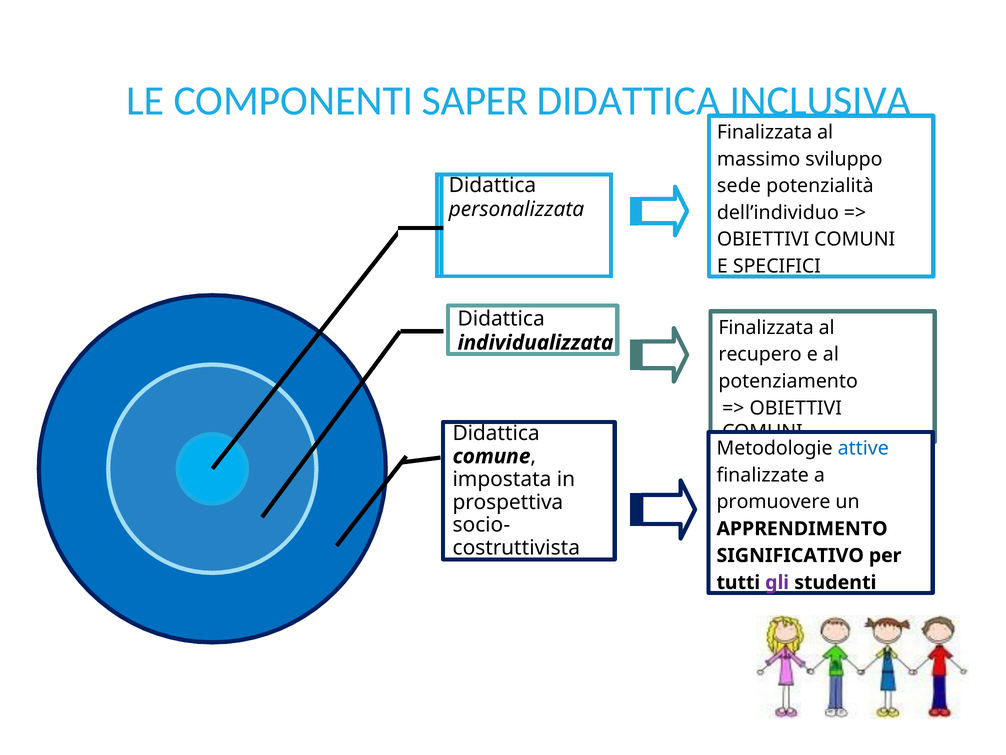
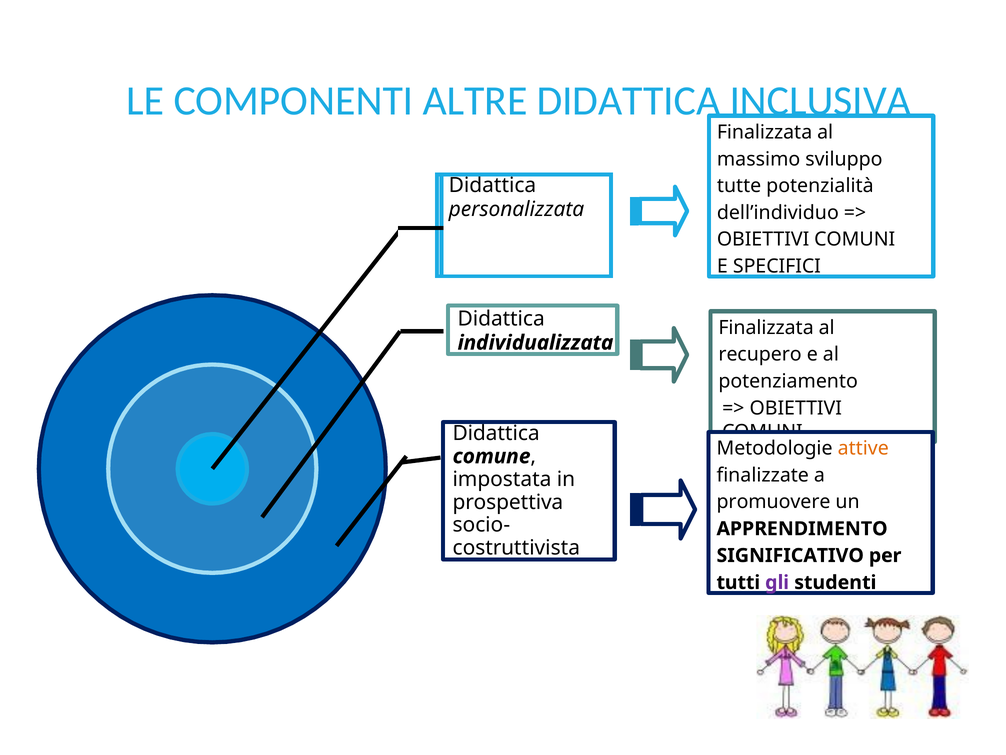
SAPER: SAPER -> ALTRE
sede: sede -> tutte
attive colour: blue -> orange
